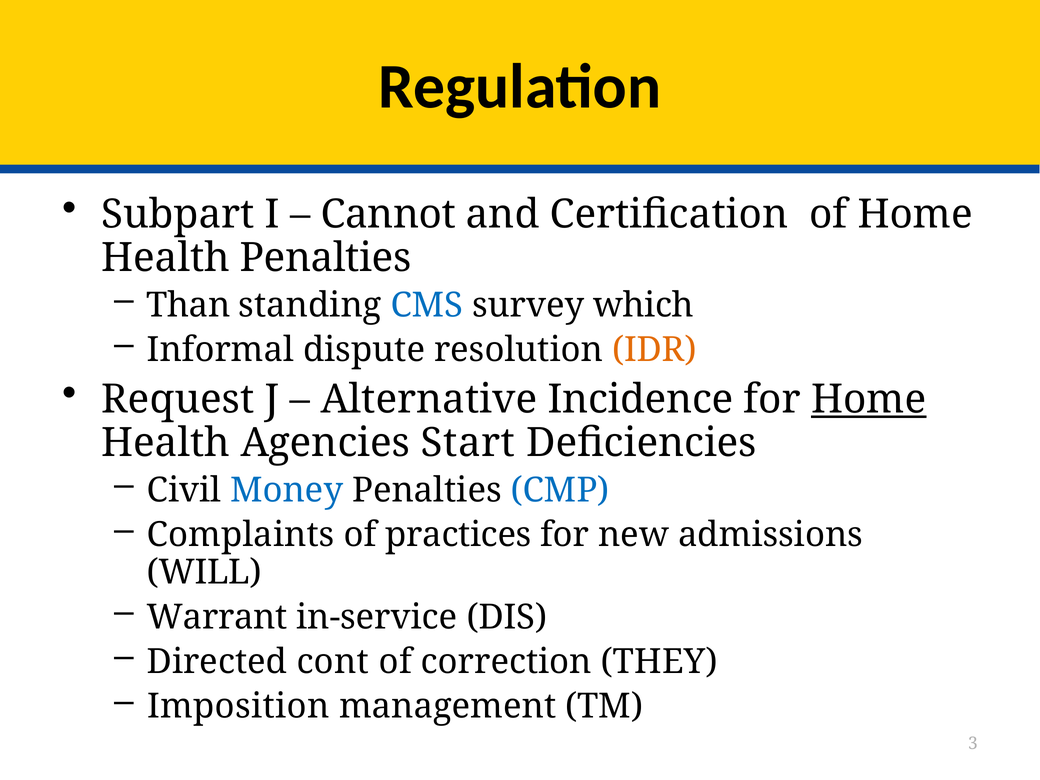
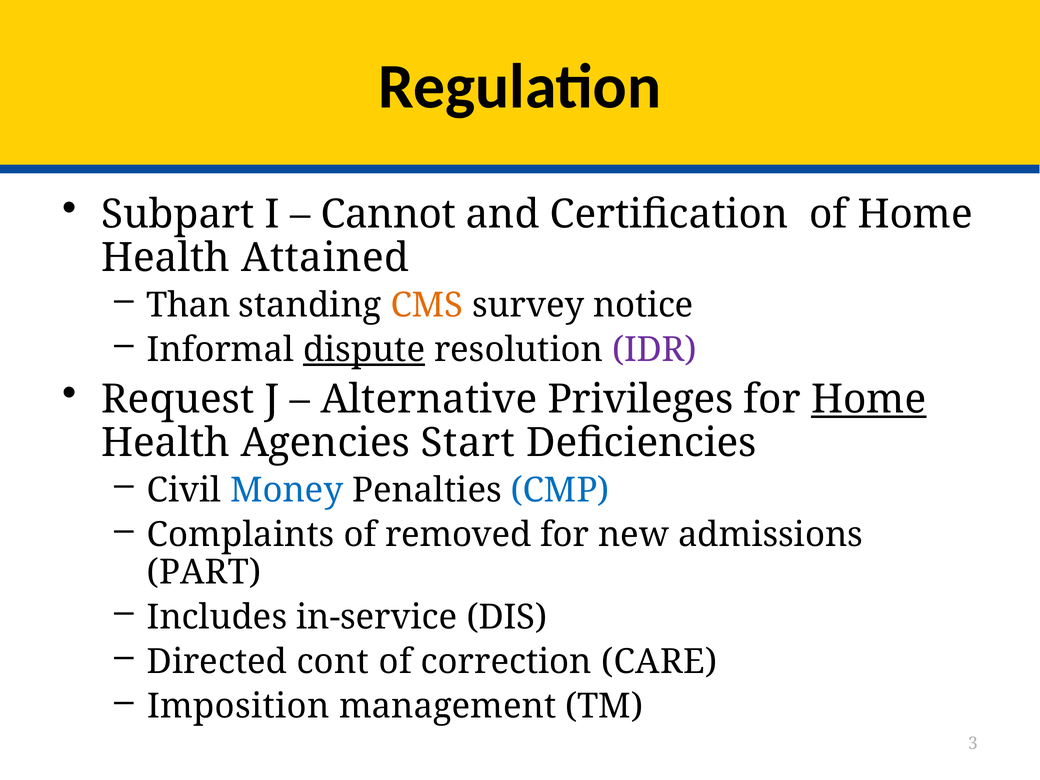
Health Penalties: Penalties -> Attained
CMS colour: blue -> orange
which: which -> notice
dispute underline: none -> present
IDR colour: orange -> purple
Incidence: Incidence -> Privileges
practices: practices -> removed
WILL: WILL -> PART
Warrant: Warrant -> Includes
THEY: THEY -> CARE
